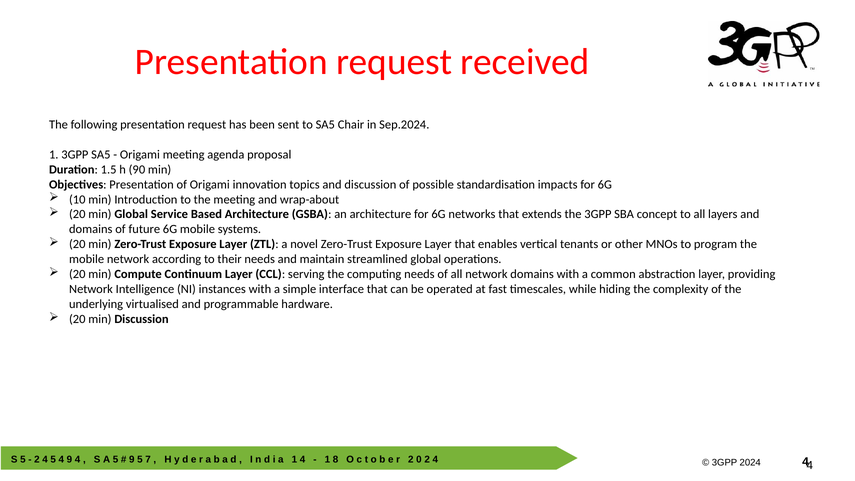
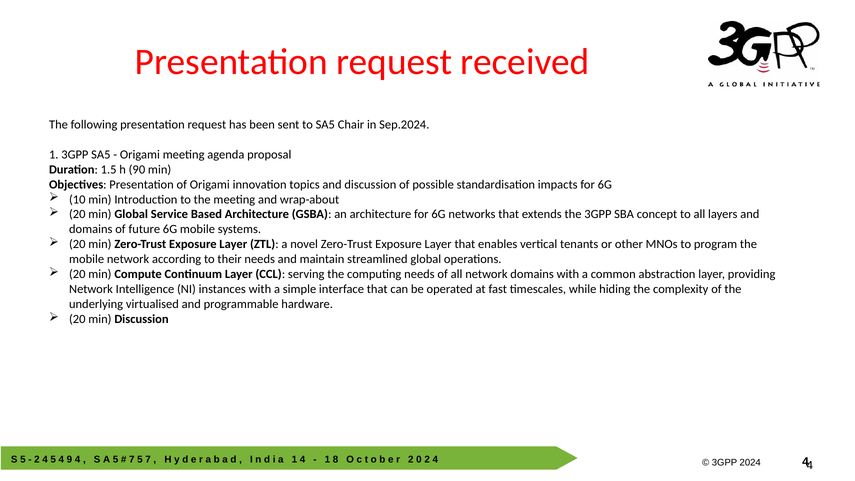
9 at (132, 459): 9 -> 7
